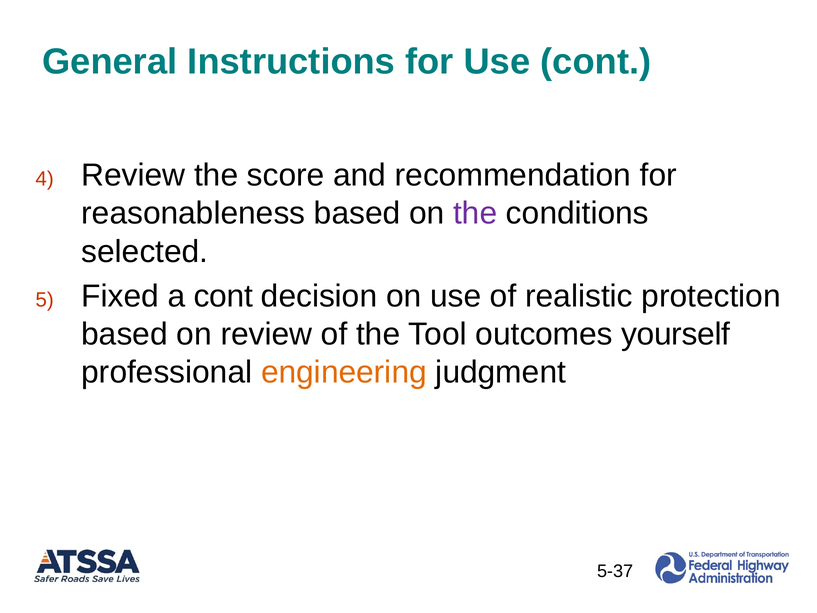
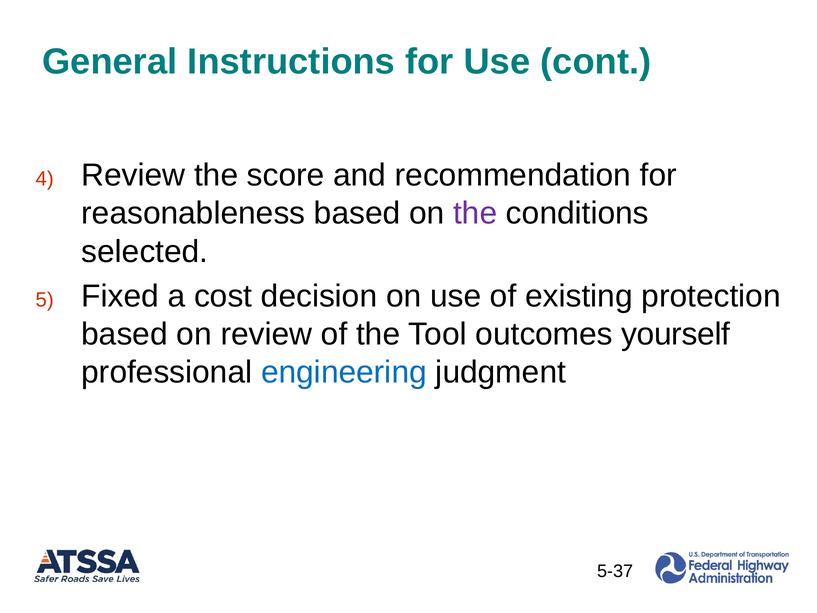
a cont: cont -> cost
realistic: realistic -> existing
engineering colour: orange -> blue
